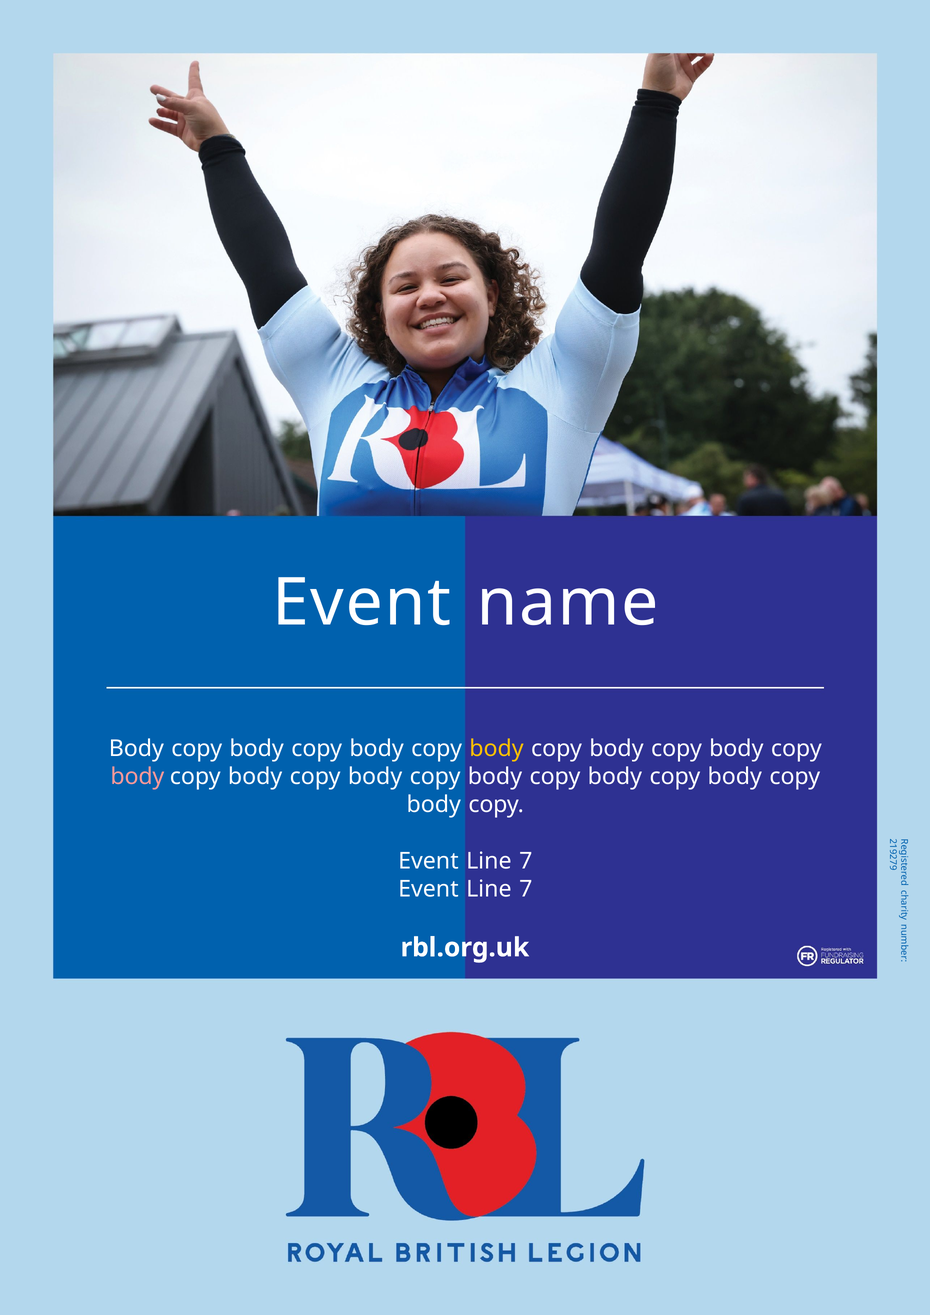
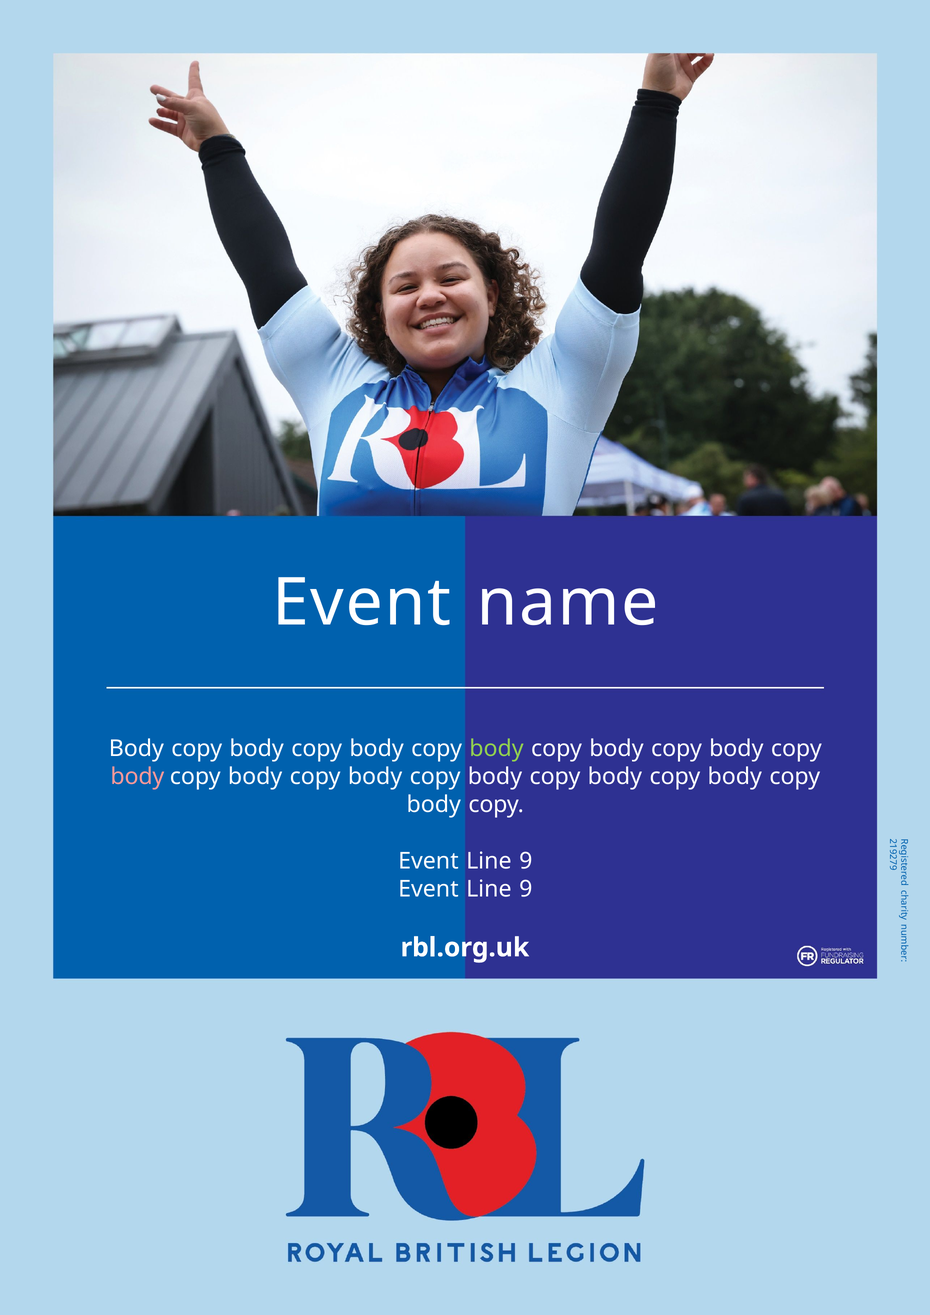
body at (496, 749) colour: yellow -> light green
7 at (526, 861): 7 -> 9
7 at (526, 890): 7 -> 9
